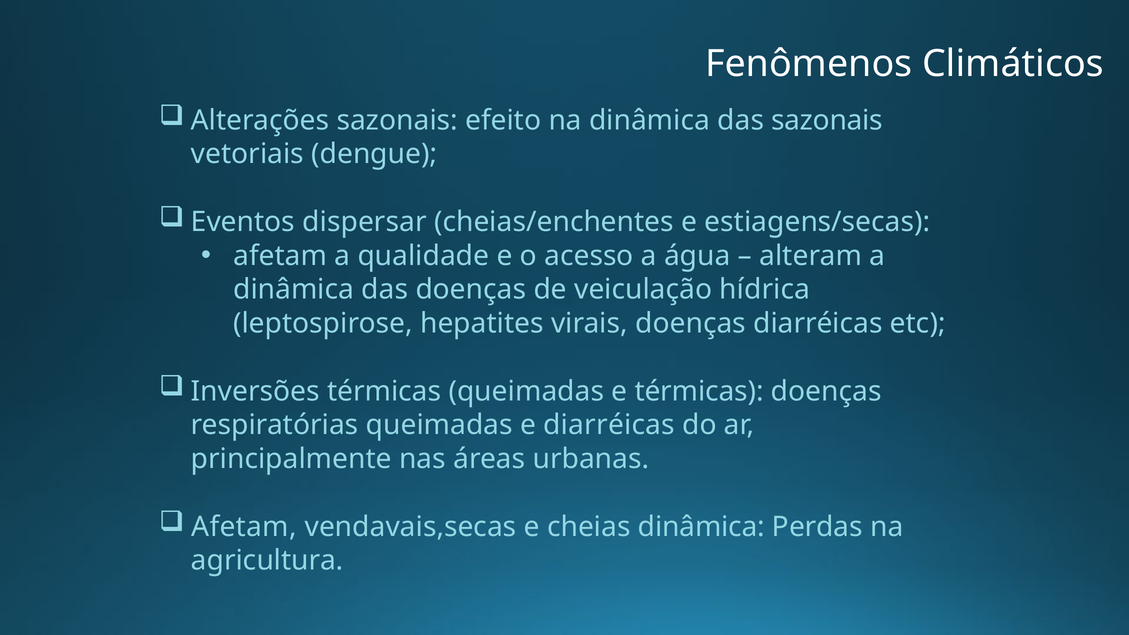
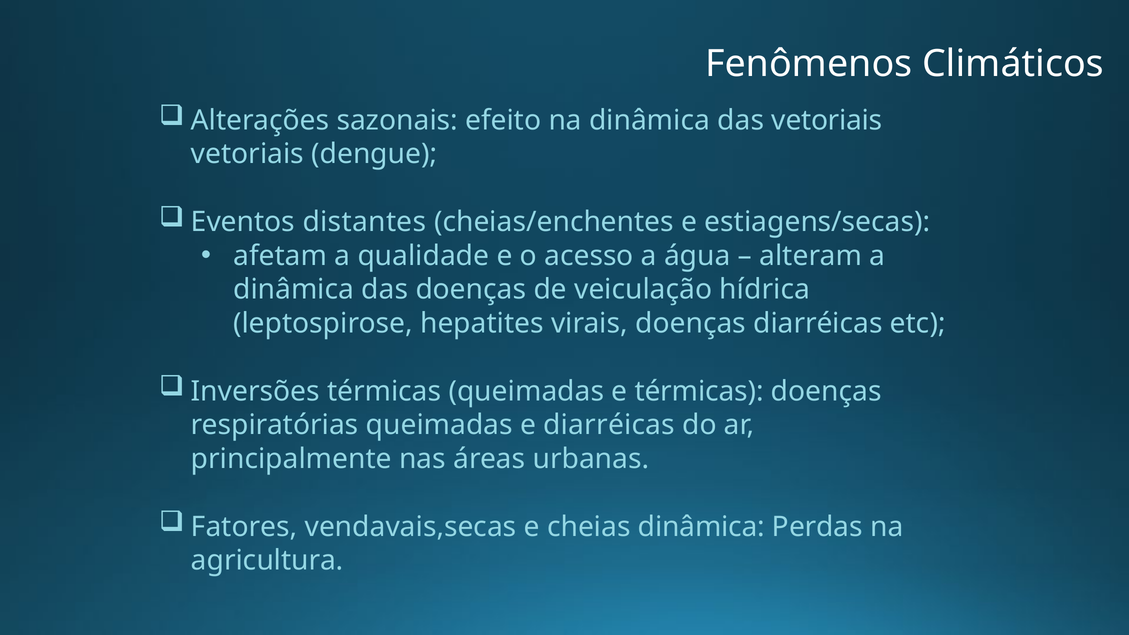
das sazonais: sazonais -> vetoriais
dispersar: dispersar -> distantes
Afetam at (244, 527): Afetam -> Fatores
